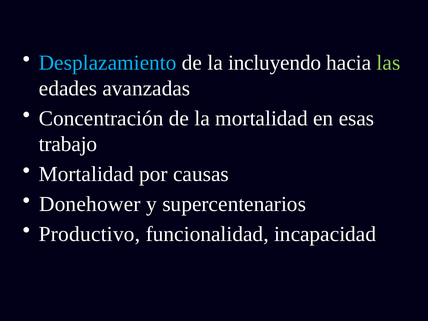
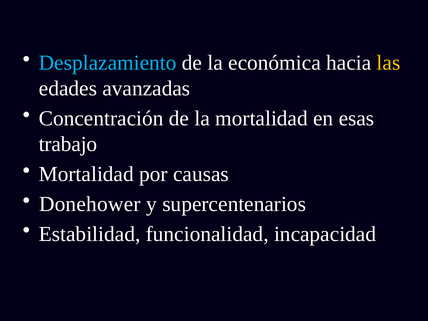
incluyendo: incluyendo -> económica
las colour: light green -> yellow
Productivo: Productivo -> Estabilidad
